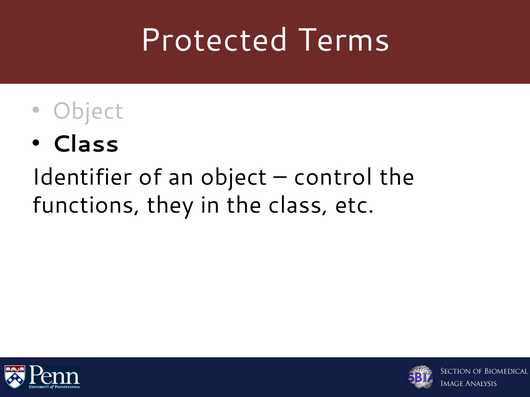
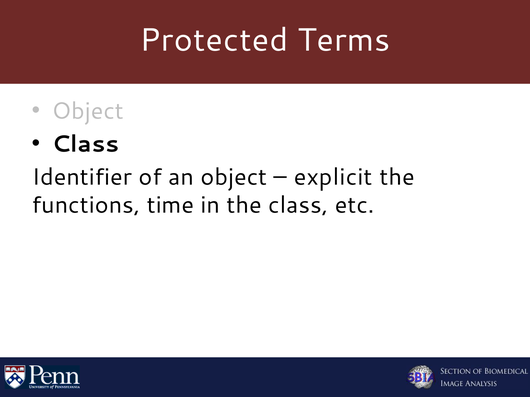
control: control -> explicit
they: they -> time
